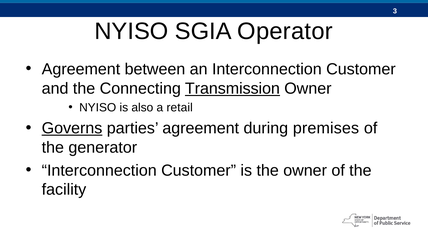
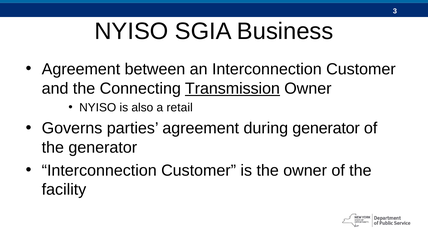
Operator: Operator -> Business
Governs underline: present -> none
during premises: premises -> generator
